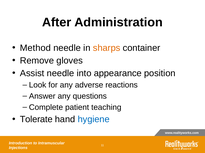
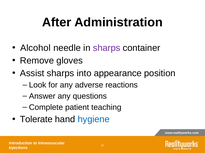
Method: Method -> Alcohol
sharps at (107, 48) colour: orange -> purple
Assist needle: needle -> sharps
